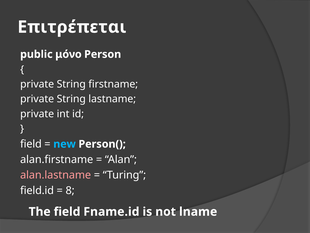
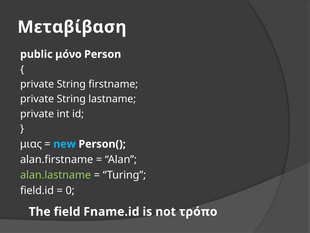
Επιτρέπεται: Επιτρέπεται -> Μεταβίβαση
field at (31, 144): field -> μιας
alan.lastname colour: pink -> light green
8: 8 -> 0
lname: lname -> τρόπο
